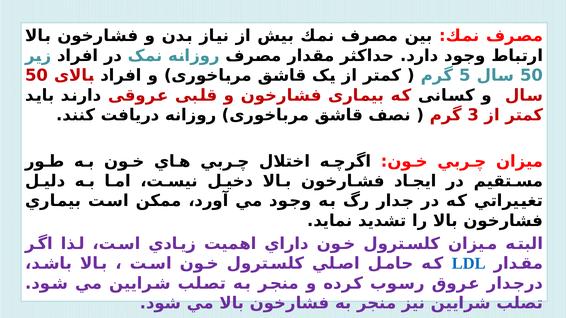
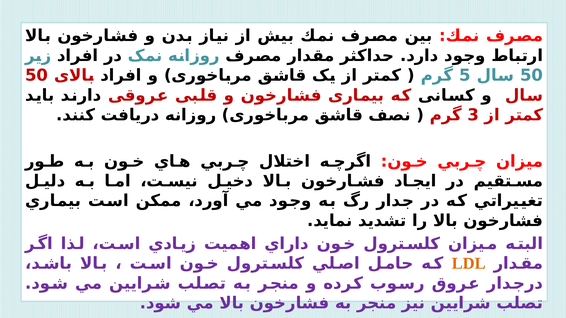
LDL colour: blue -> orange
